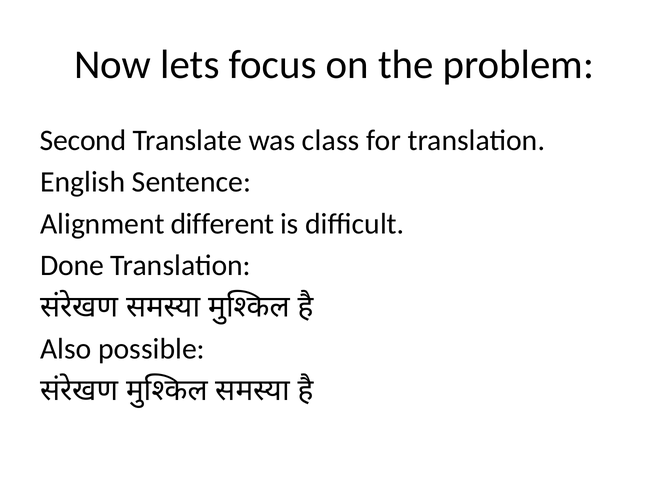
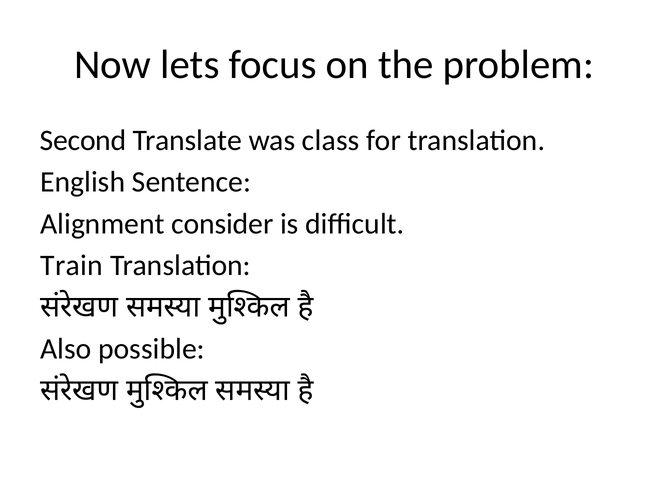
different: different -> consider
Done: Done -> Train
